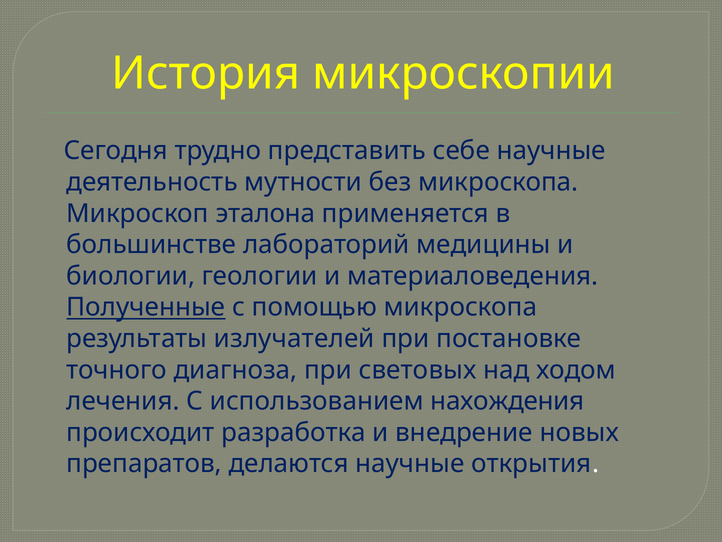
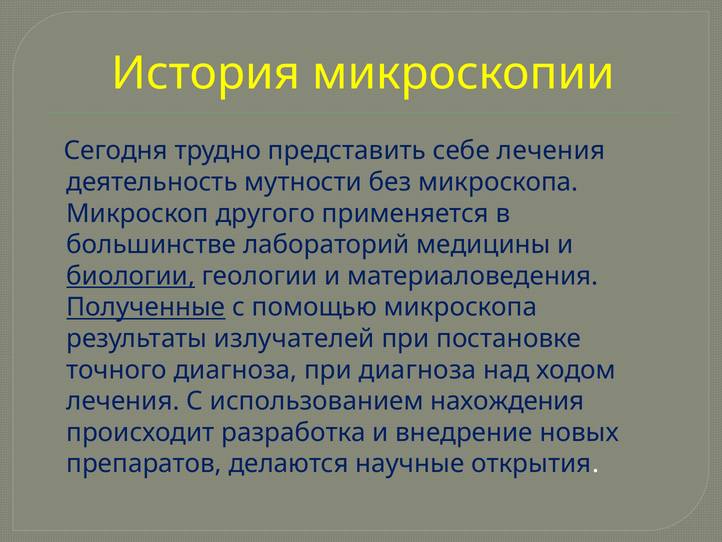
себе научные: научные -> лечения
эталона: эталона -> другого
биологии underline: none -> present
при световых: световых -> диагноза
